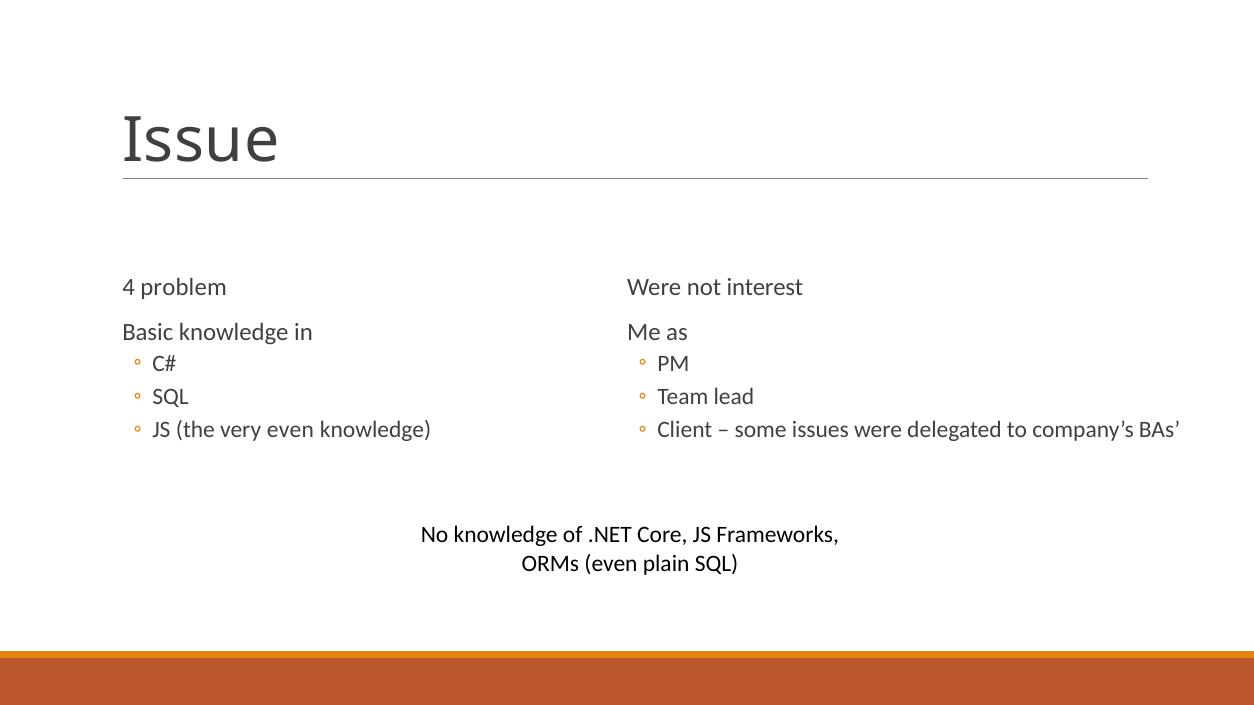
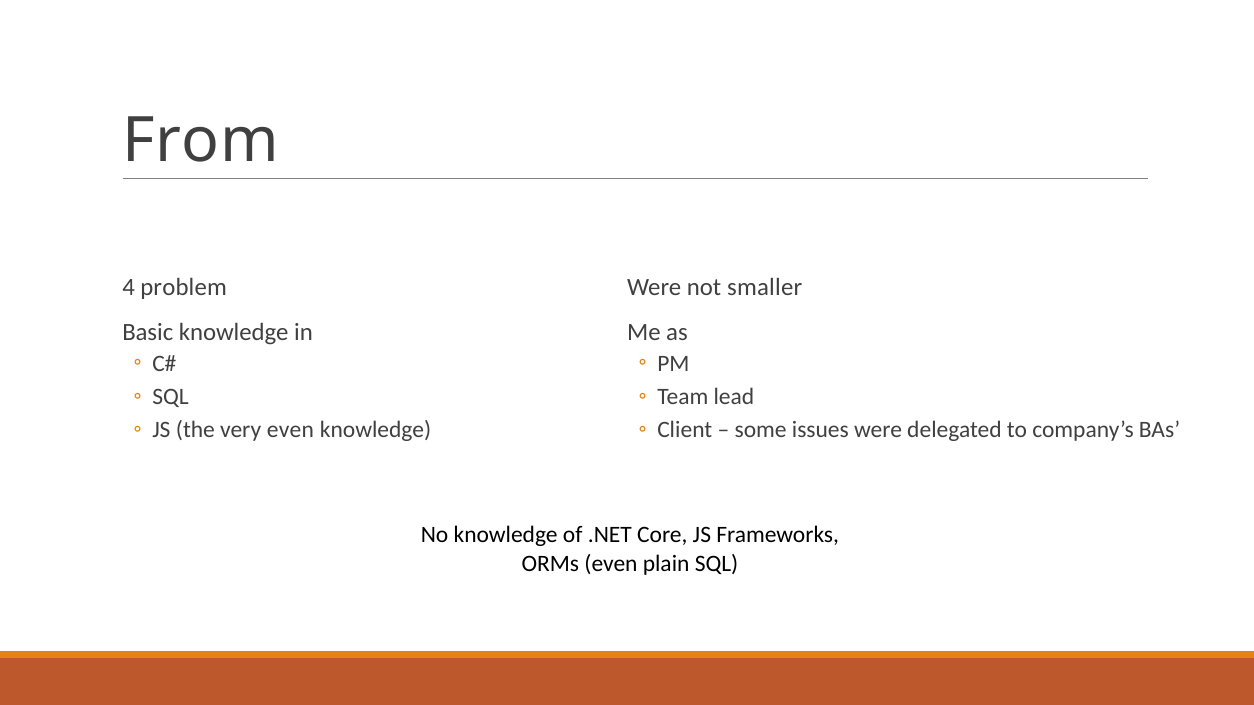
Issue: Issue -> From
interest: interest -> smaller
